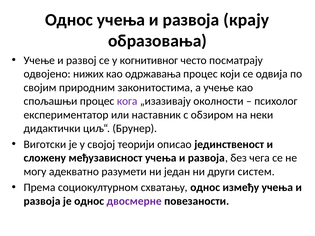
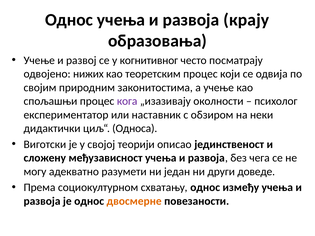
одржавања: одржавања -> теоретским
Брунер: Брунер -> Односа
систем: систем -> доведе
двосмерне colour: purple -> orange
